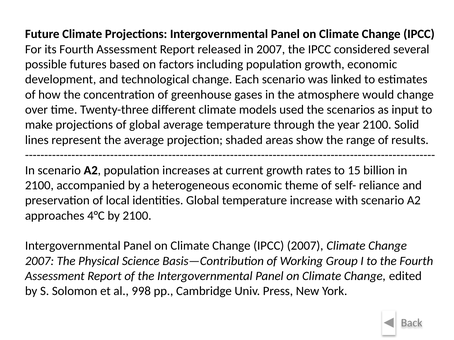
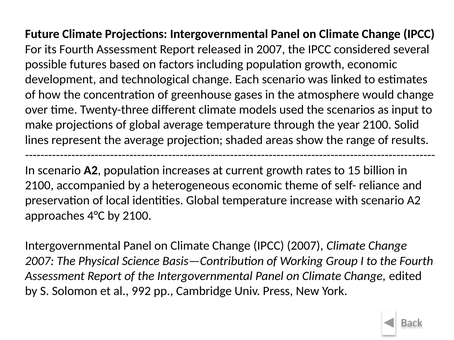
998: 998 -> 992
